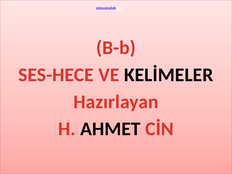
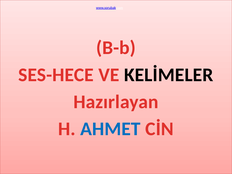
AHMET colour: black -> blue
